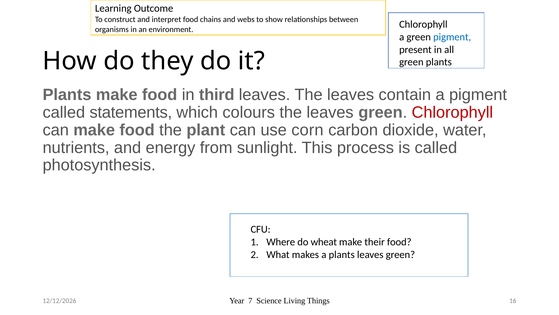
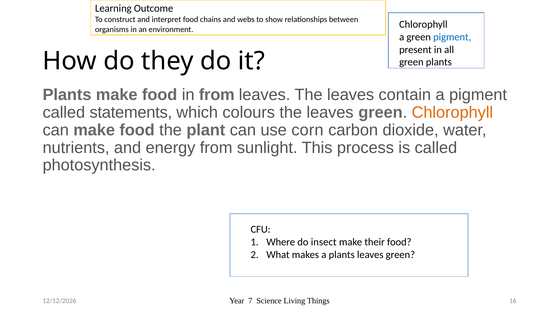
in third: third -> from
Chlorophyll at (452, 112) colour: red -> orange
wheat: wheat -> insect
